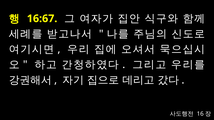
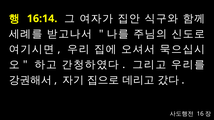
16:67: 16:67 -> 16:14
